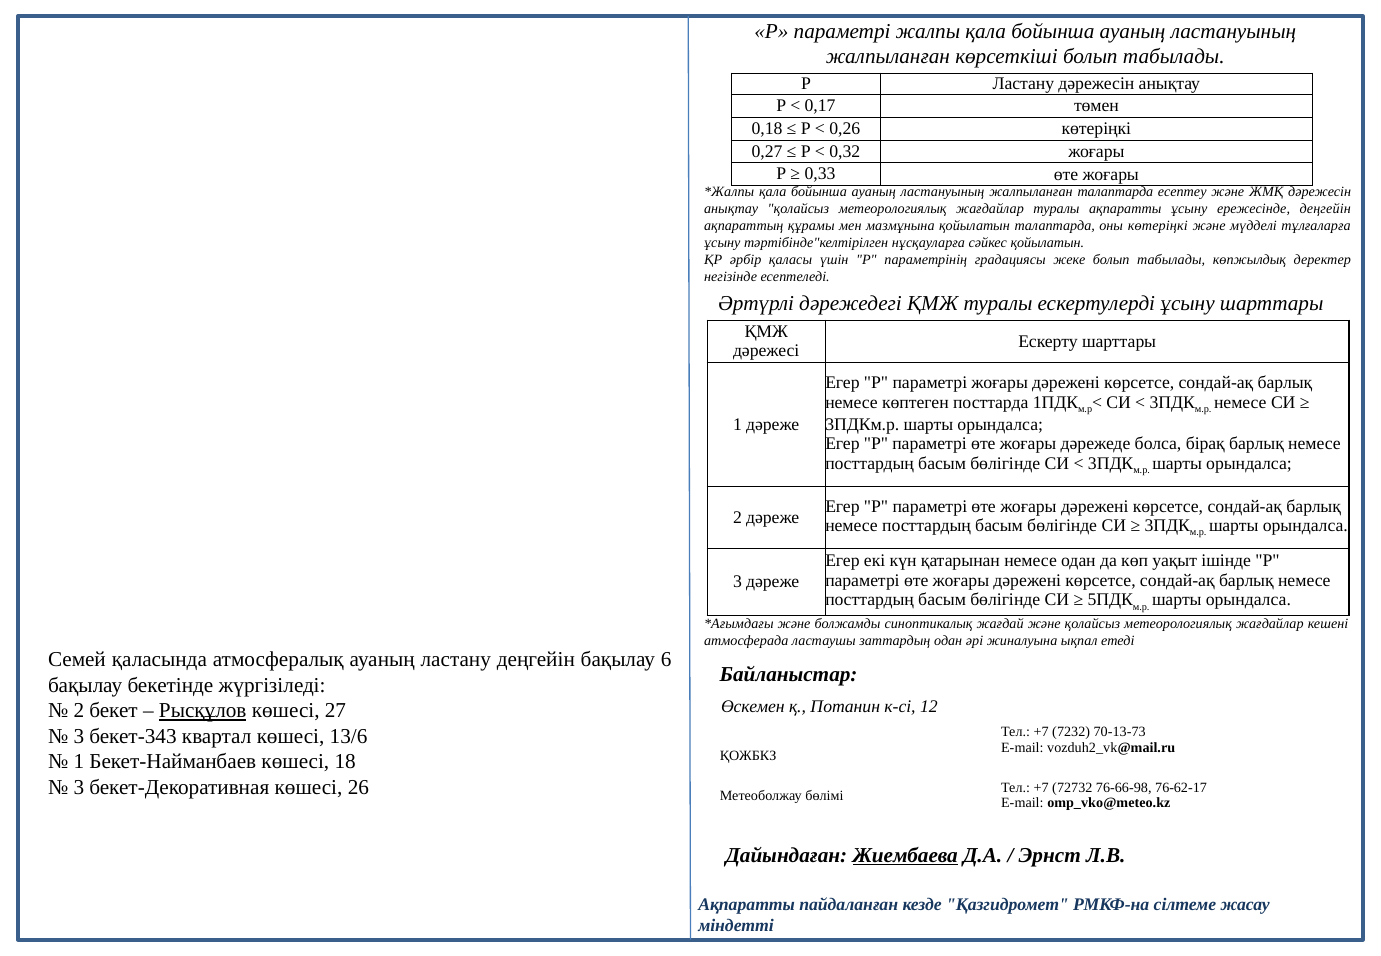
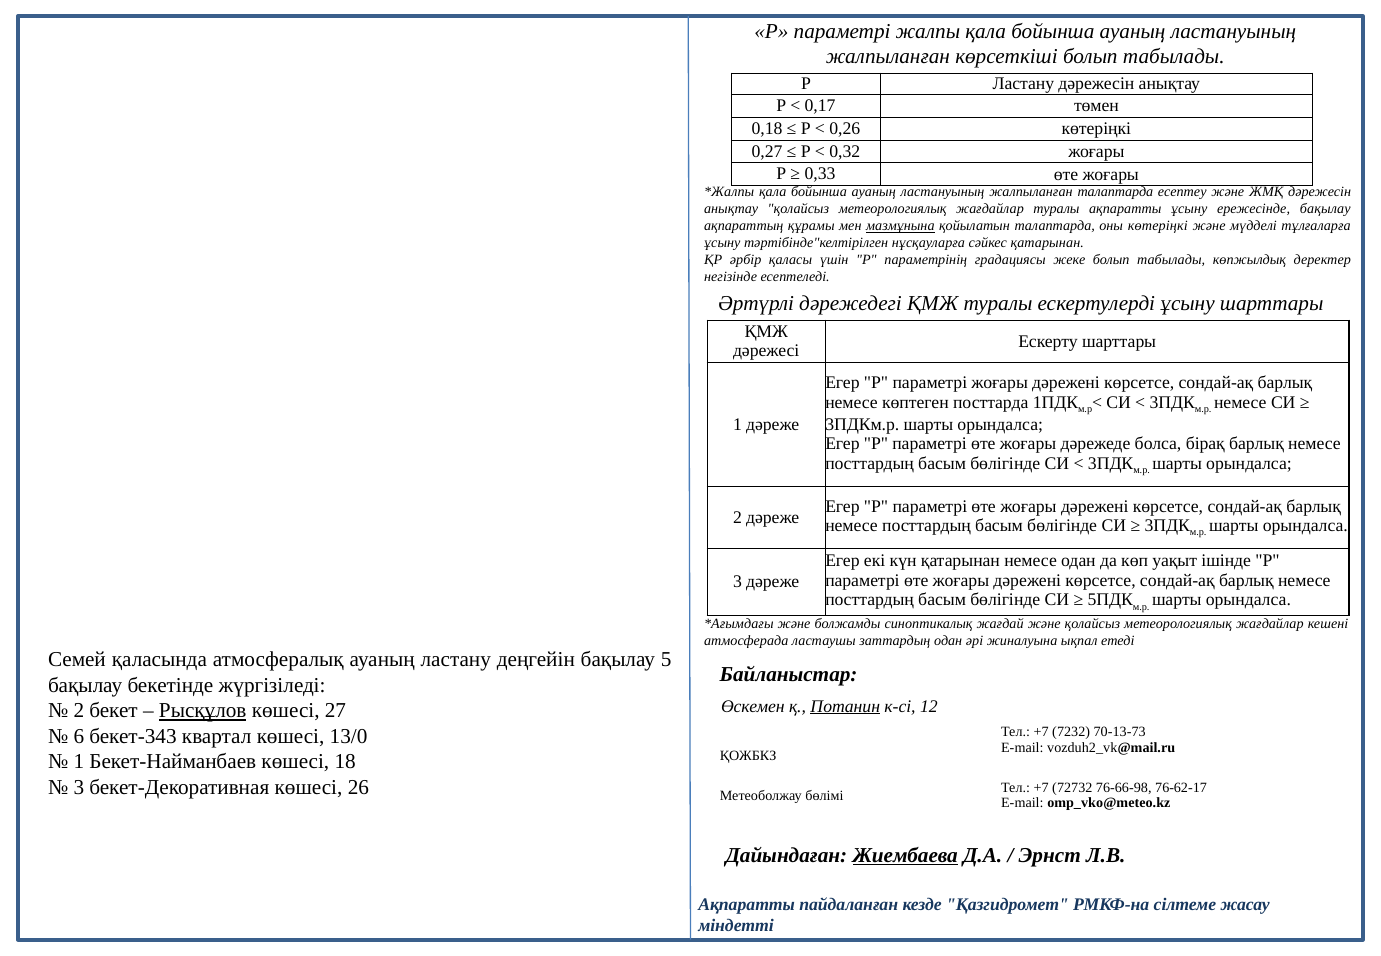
ережесінде деңгейін: деңгейін -> бақылау
мазмұнына underline: none -> present
сәйкес қойылатын: қойылатын -> қатарынан
6: 6 -> 5
Потанин underline: none -> present
3 at (79, 736): 3 -> 6
13/6: 13/6 -> 13/0
